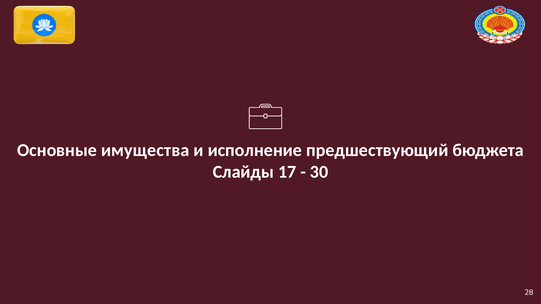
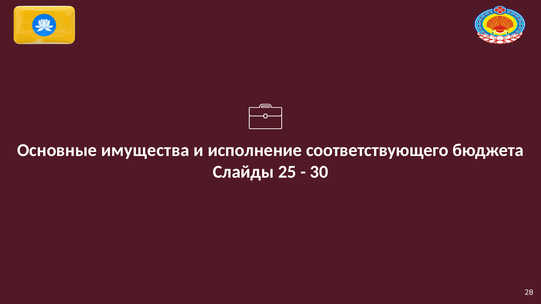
предшествующий: предшествующий -> соответствующего
17: 17 -> 25
